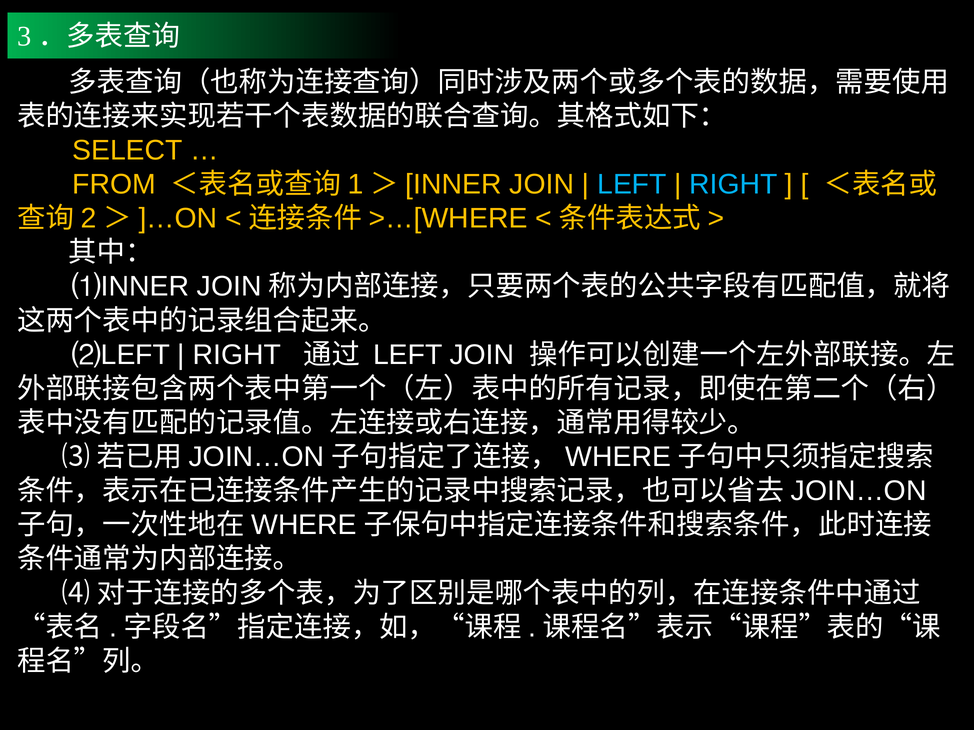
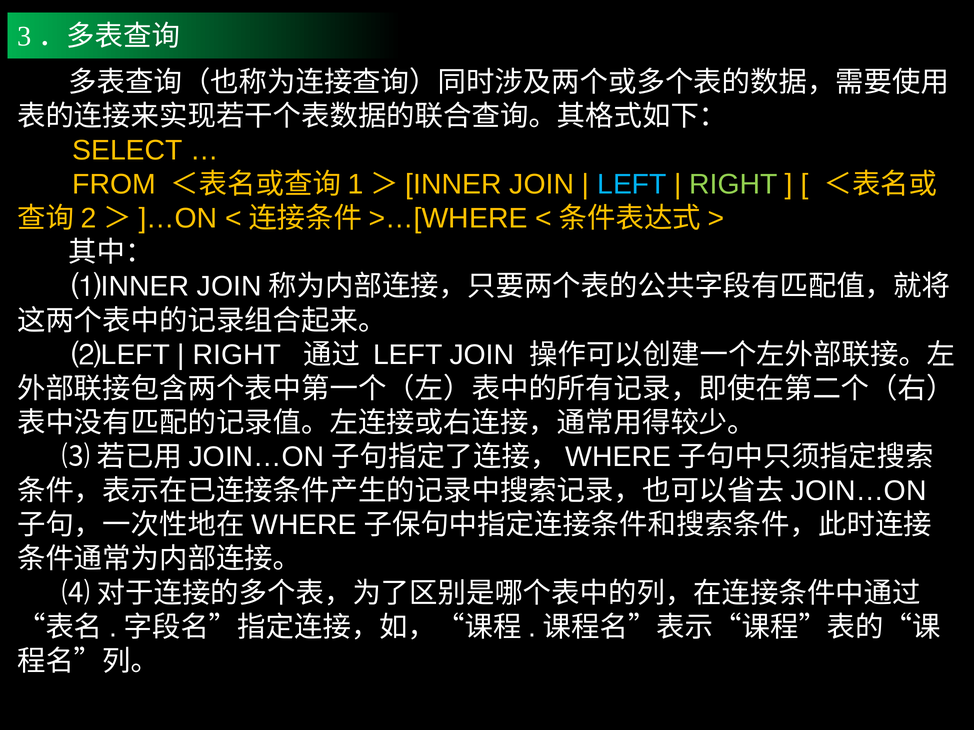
RIGHT at (733, 185) colour: light blue -> light green
